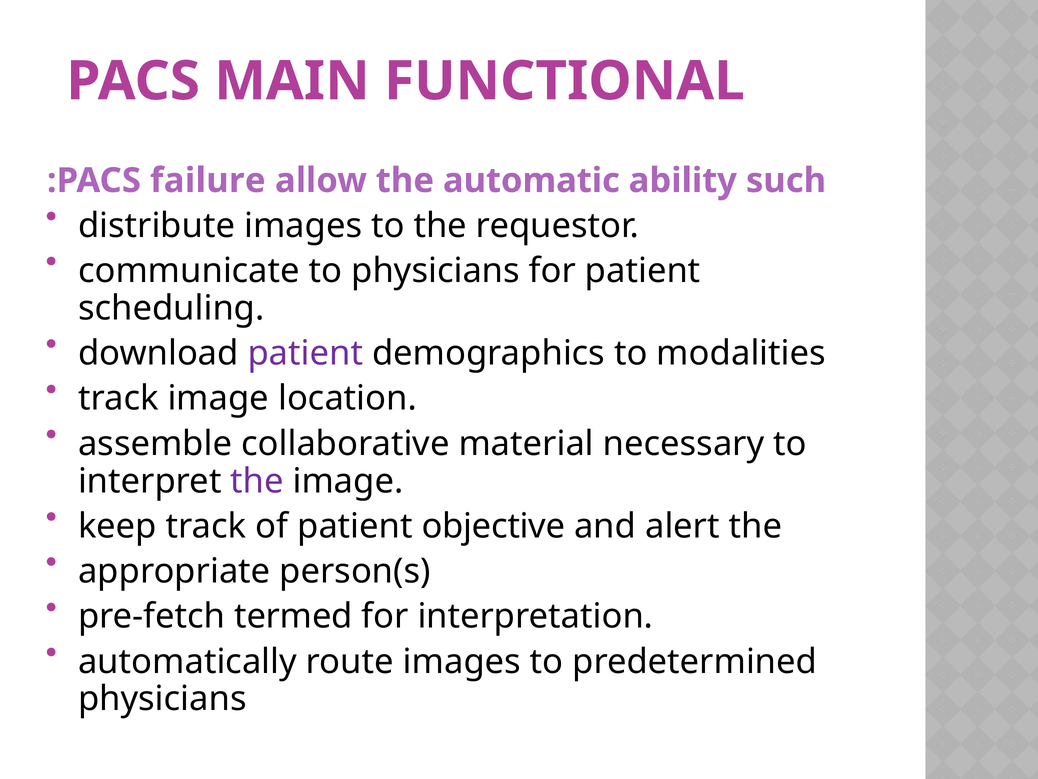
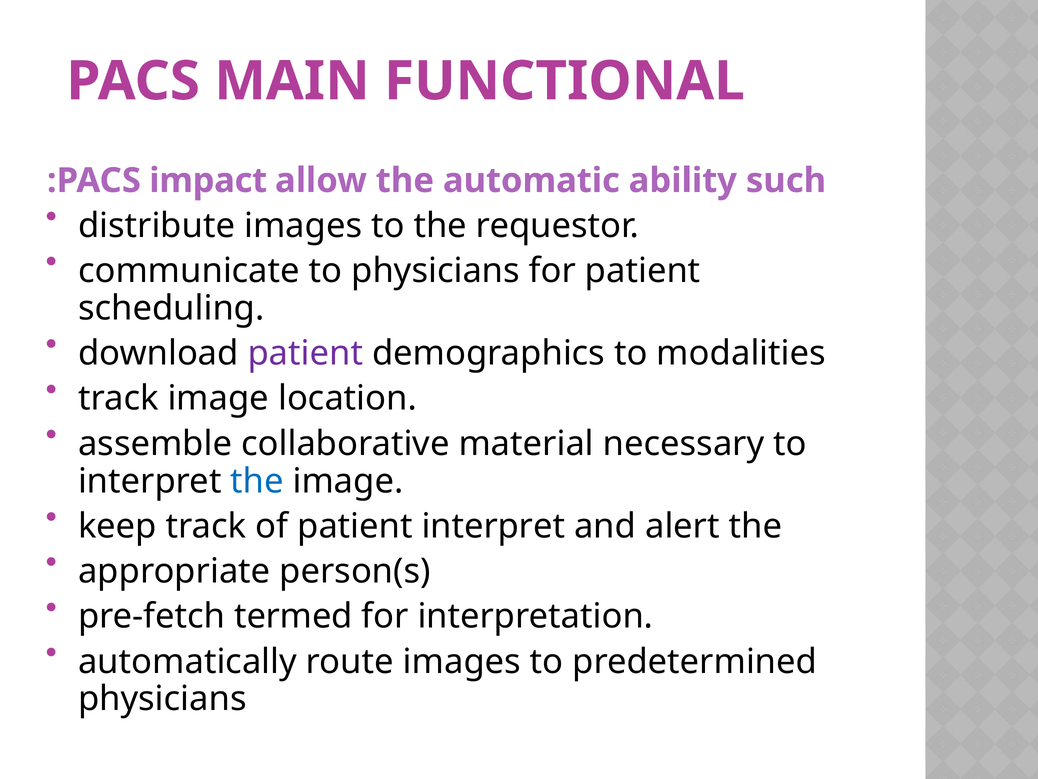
failure: failure -> impact
the at (257, 481) colour: purple -> blue
patient objective: objective -> interpret
